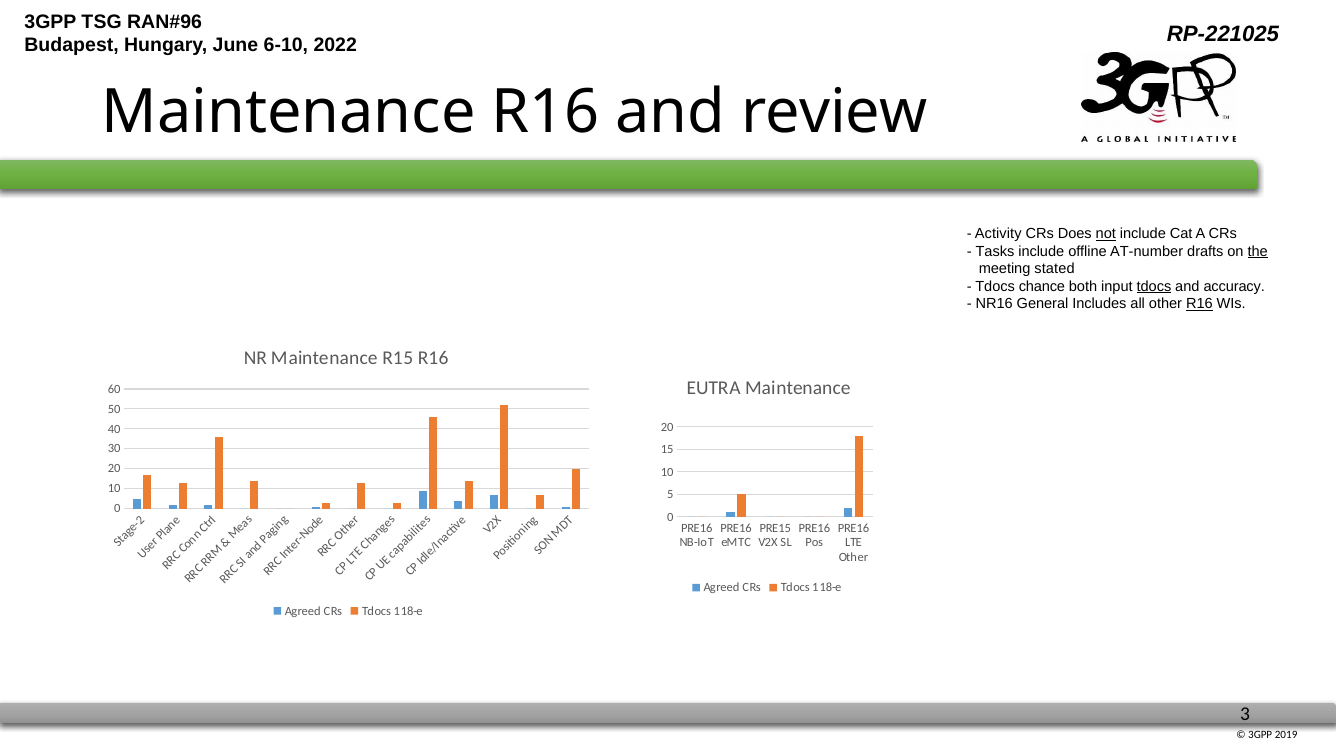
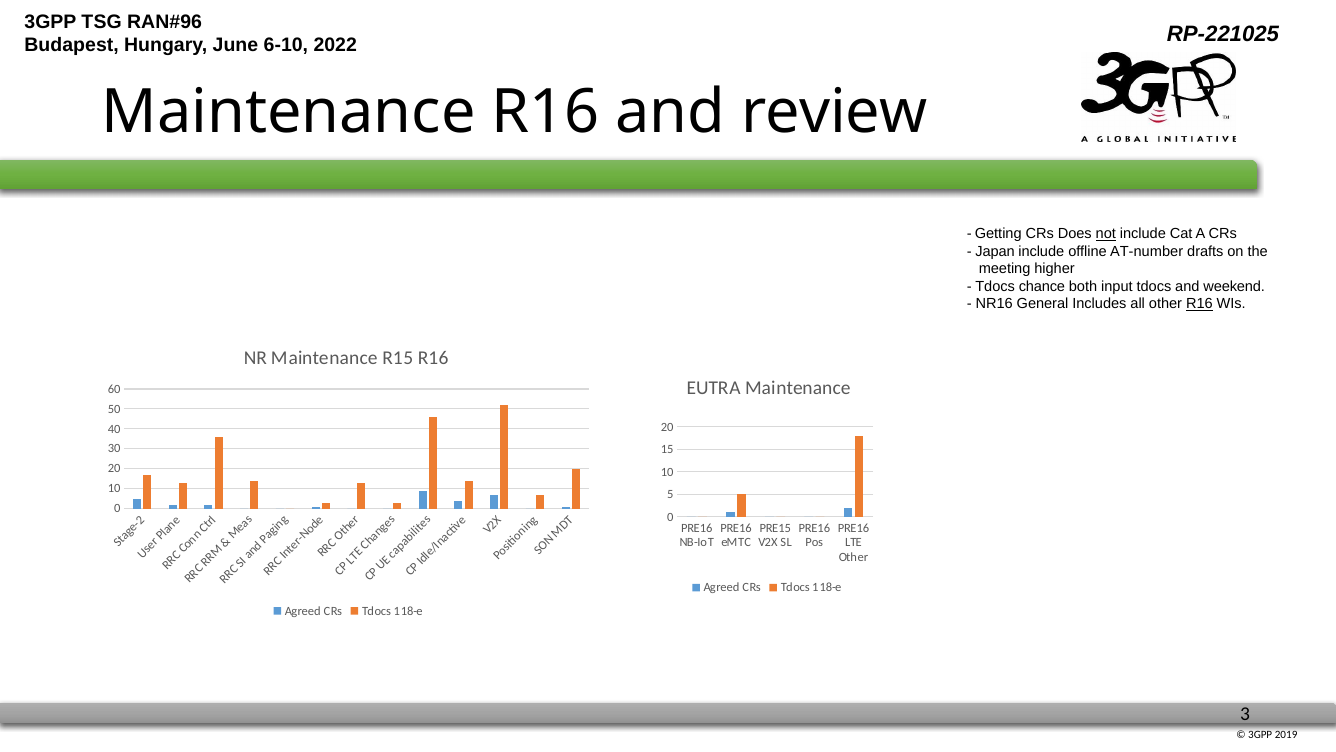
Activity: Activity -> Getting
Tasks: Tasks -> Japan
the underline: present -> none
stated: stated -> higher
tdocs at (1154, 286) underline: present -> none
accuracy: accuracy -> weekend
